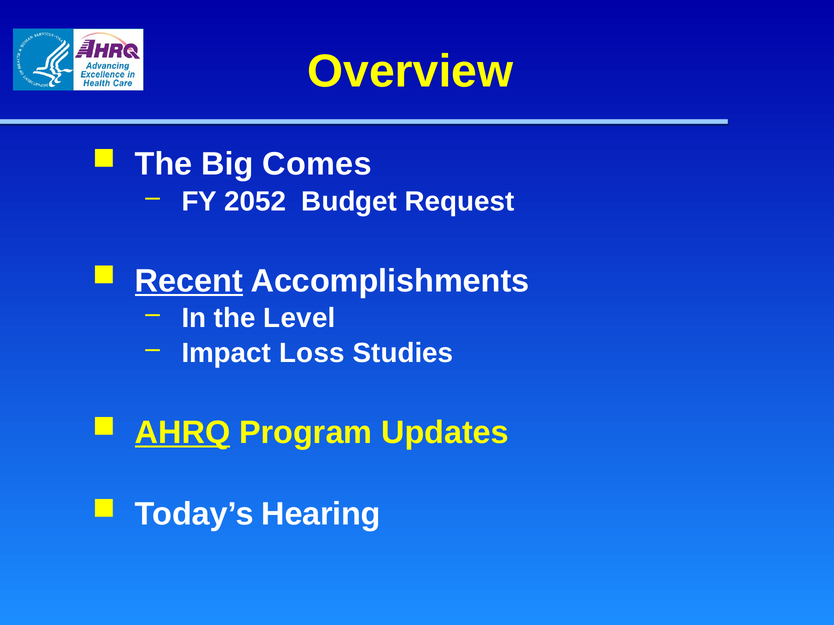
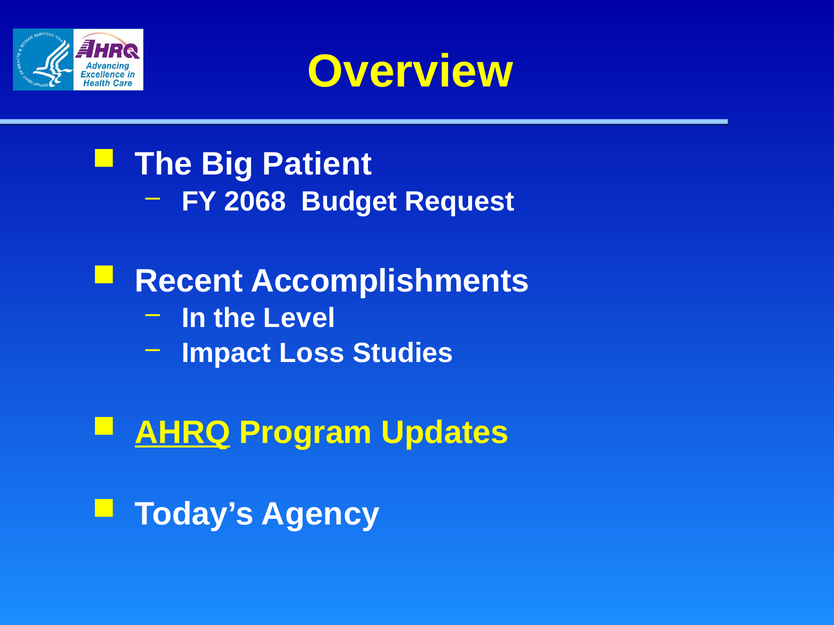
Comes: Comes -> Patient
2052: 2052 -> 2068
Recent underline: present -> none
Hearing: Hearing -> Agency
